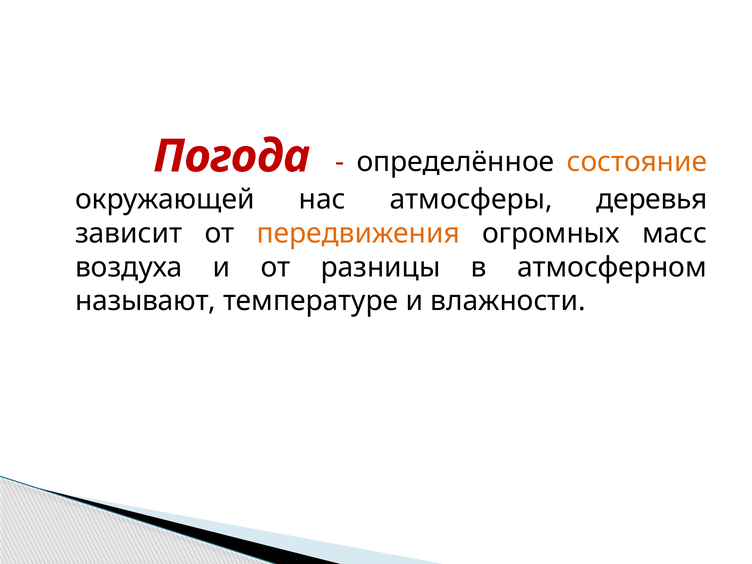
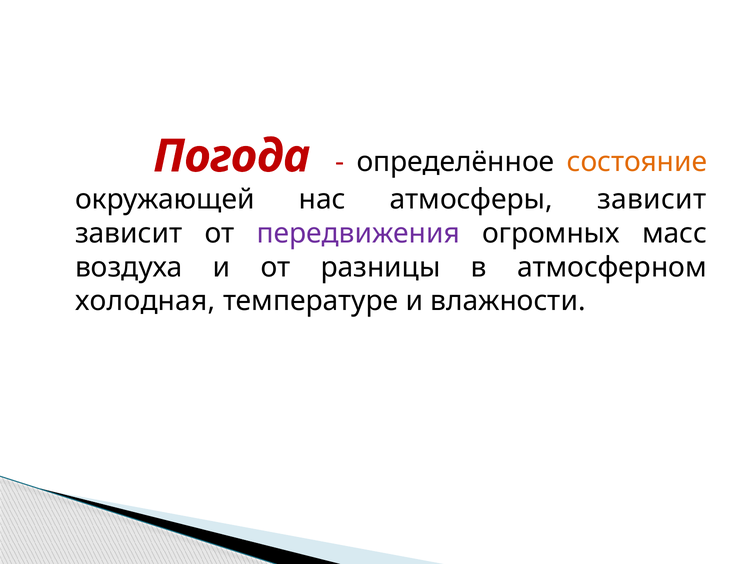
атмосферы деревья: деревья -> зависит
передвижения colour: orange -> purple
называют: называют -> холодная
